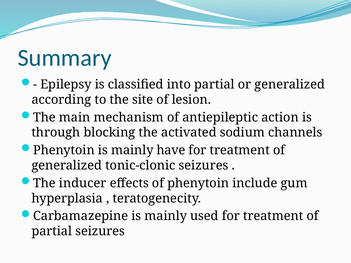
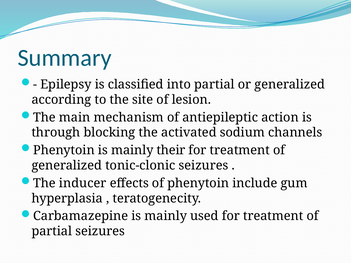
have: have -> their
